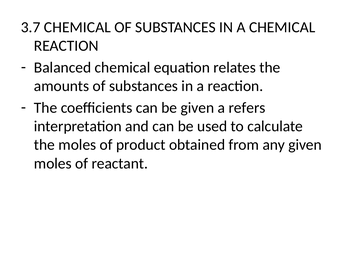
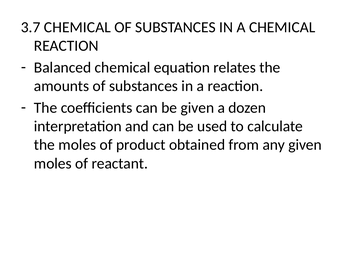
refers: refers -> dozen
